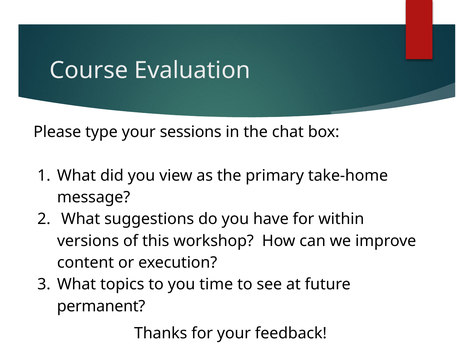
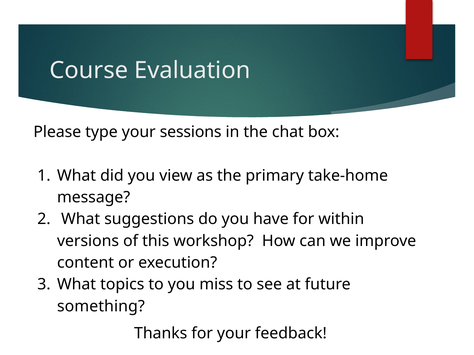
time: time -> miss
permanent: permanent -> something
